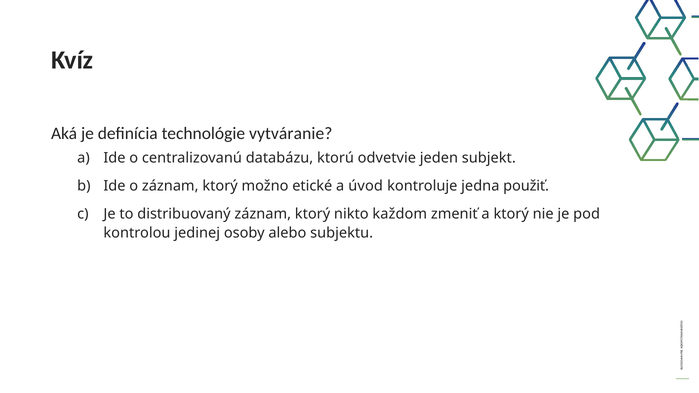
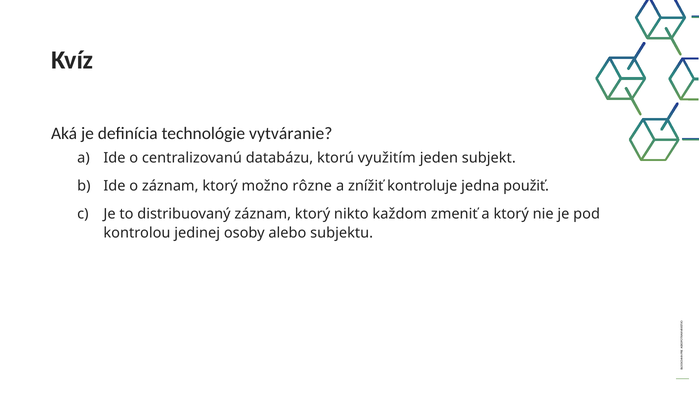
odvetvie: odvetvie -> využitím
etické: etické -> rôzne
úvod: úvod -> znížiť
